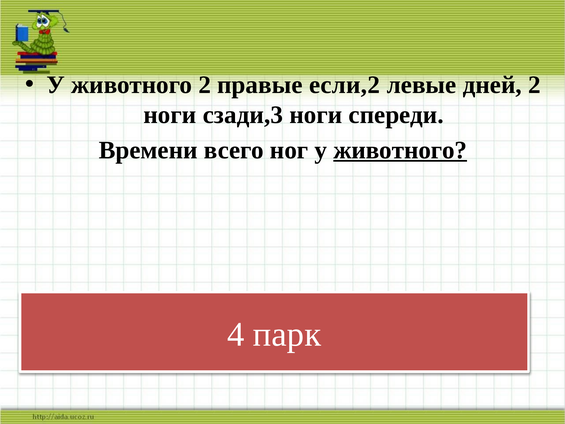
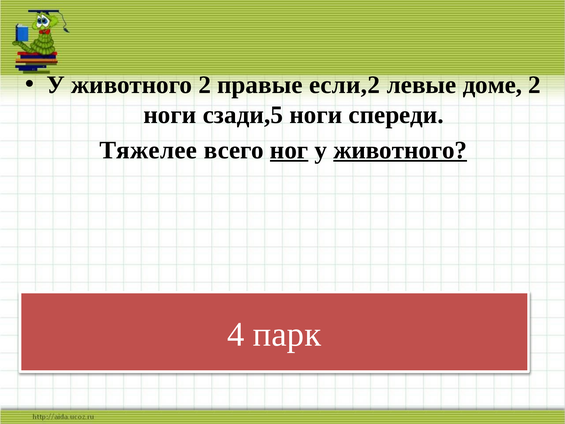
дней: дней -> доме
сзади,3: сзади,3 -> сзади,5
Времени: Времени -> Тяжелее
ног underline: none -> present
